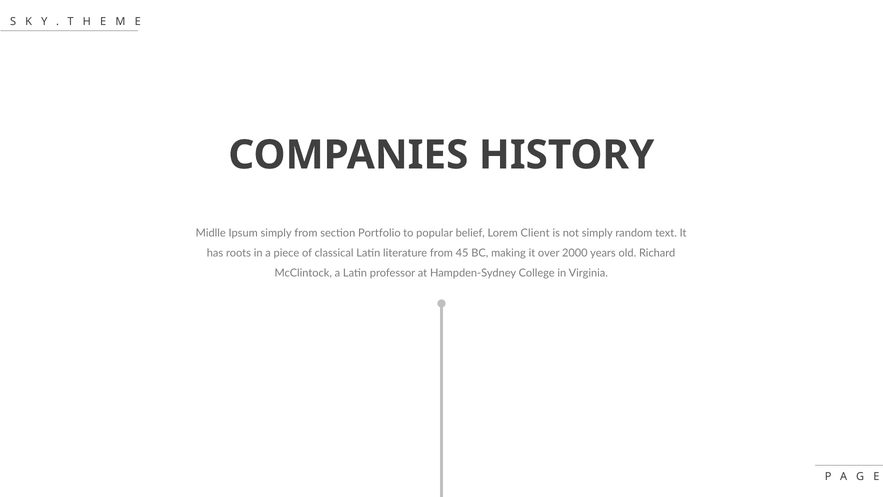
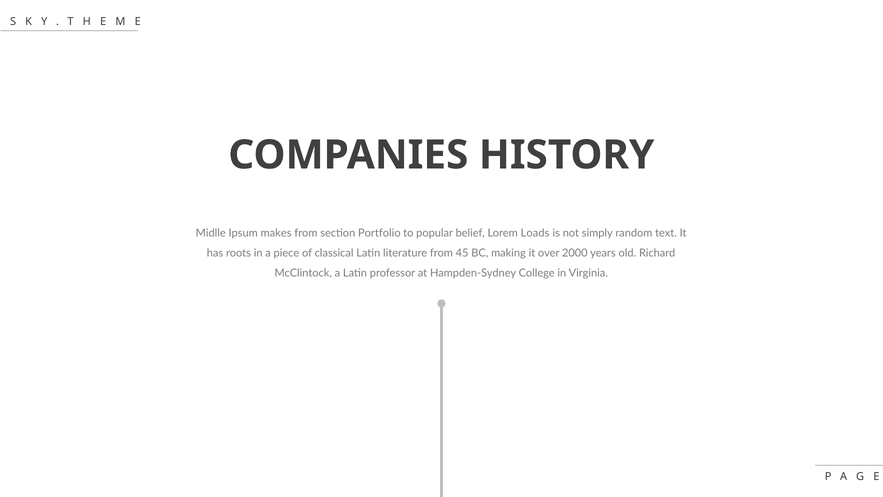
Ipsum simply: simply -> makes
Client: Client -> Loads
